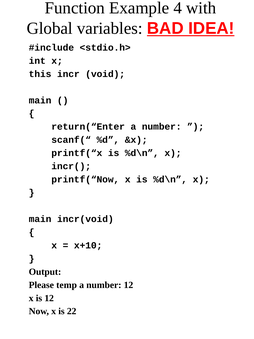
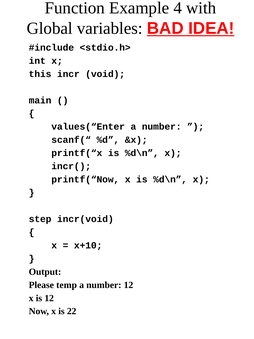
return(“Enter: return(“Enter -> values(“Enter
main at (40, 219): main -> step
